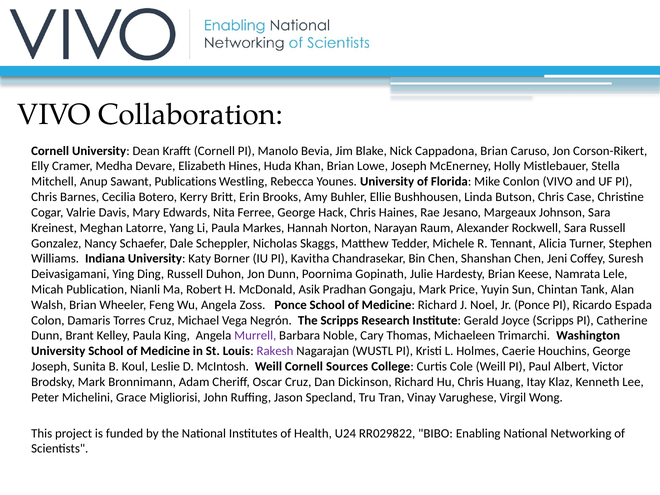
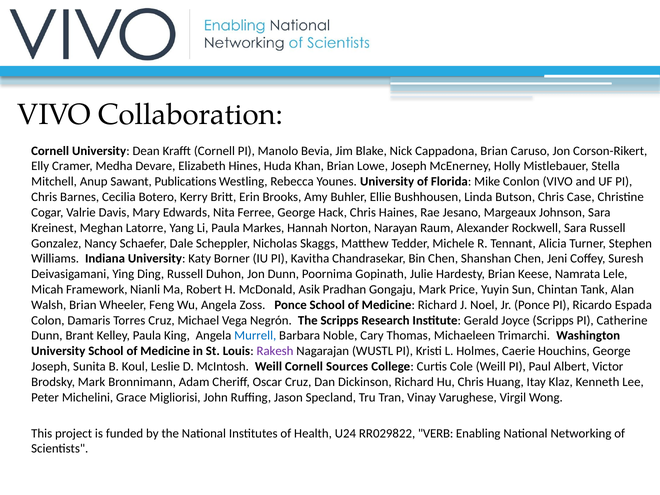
Publication: Publication -> Framework
Murrell colour: purple -> blue
BIBO: BIBO -> VERB
